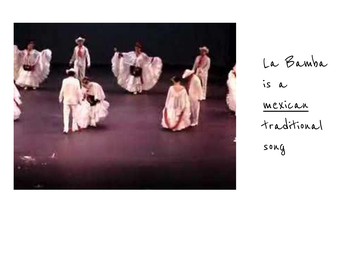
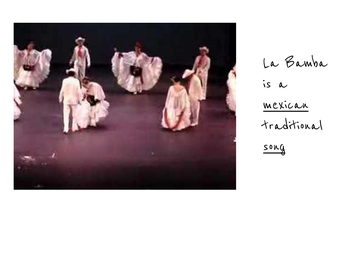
song underline: none -> present
